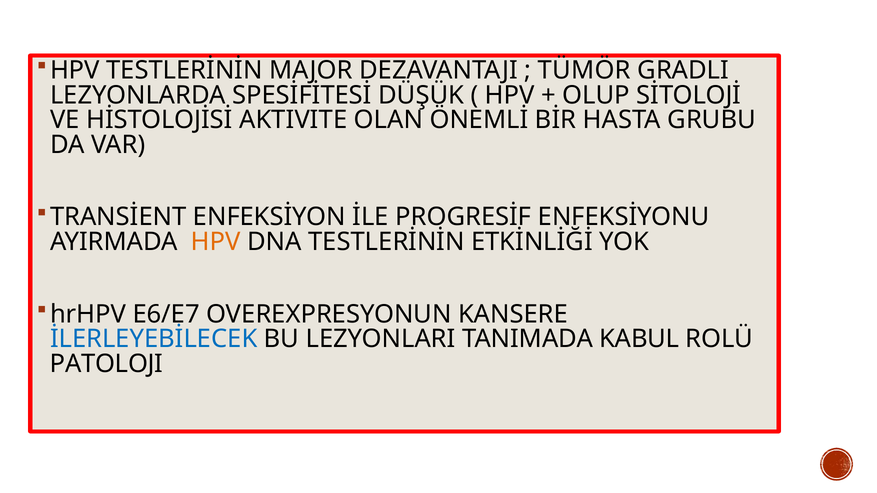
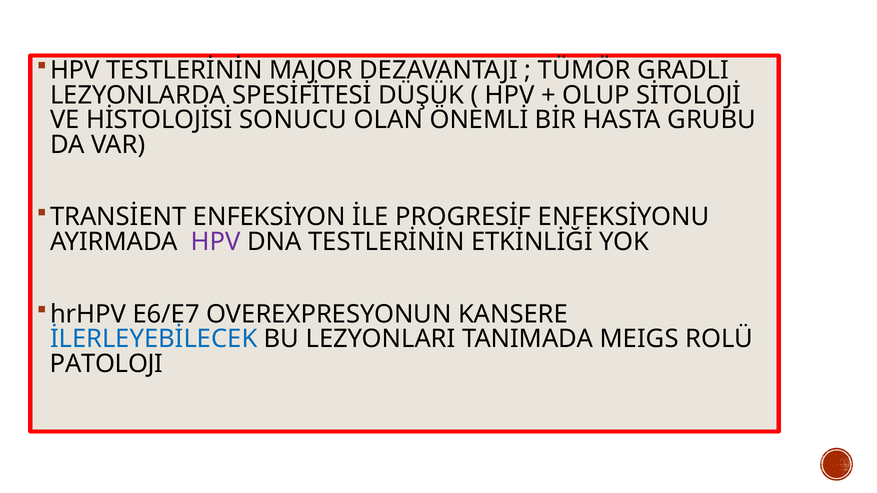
AKTIVITE: AKTIVITE -> SONUCU
HPV at (216, 242) colour: orange -> purple
KABUL: KABUL -> MEIGS
